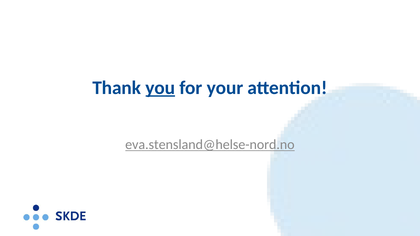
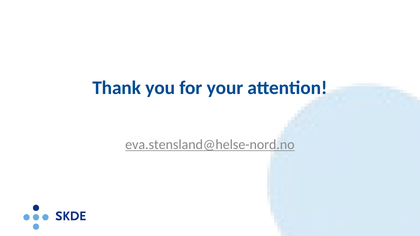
you underline: present -> none
